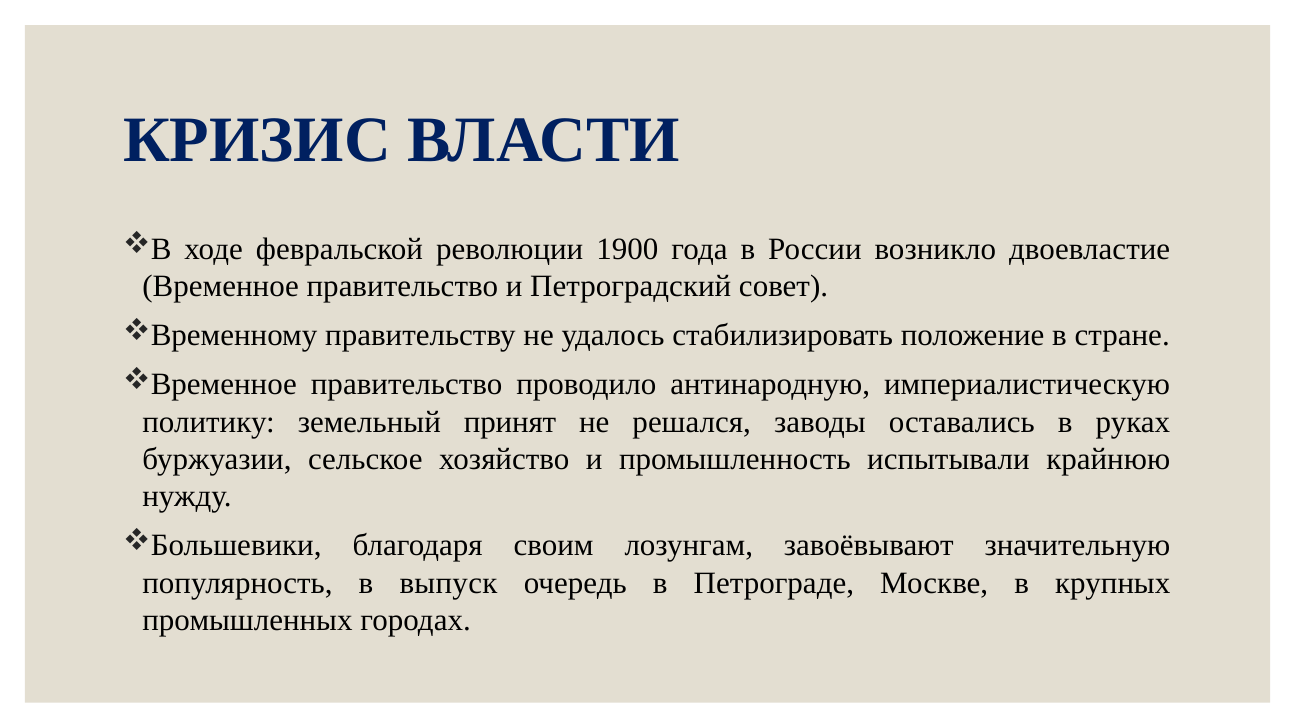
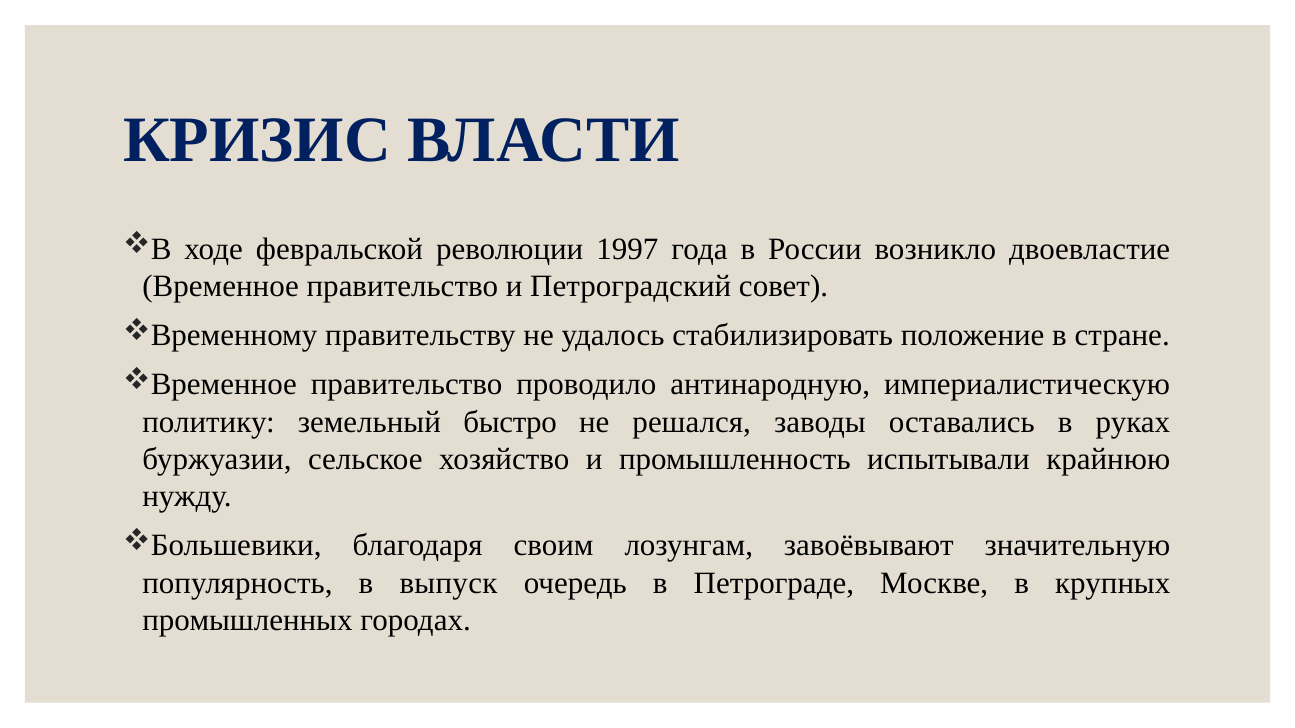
1900: 1900 -> 1997
принят: принят -> быстро
